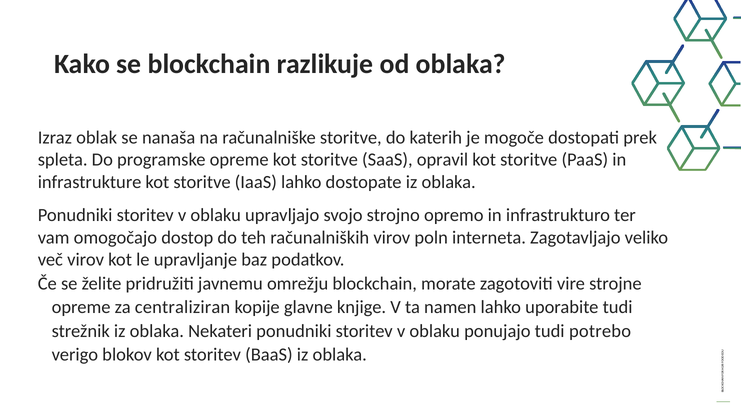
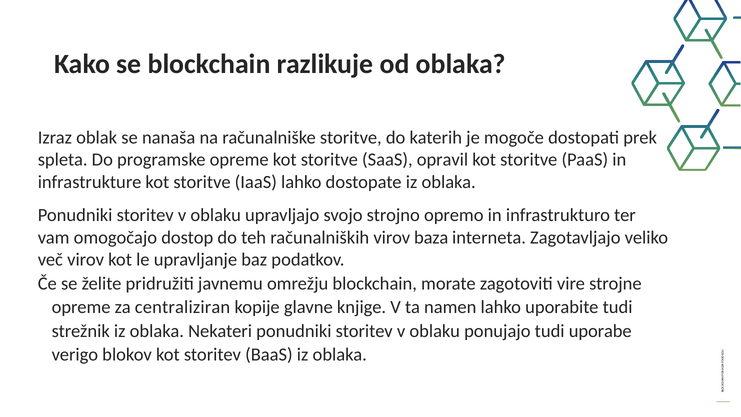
poln: poln -> baza
potrebo: potrebo -> uporabe
